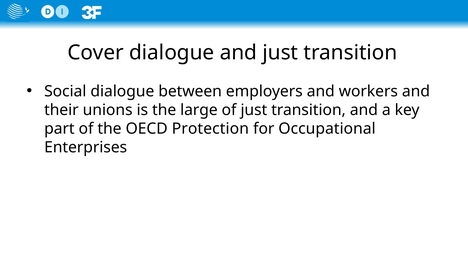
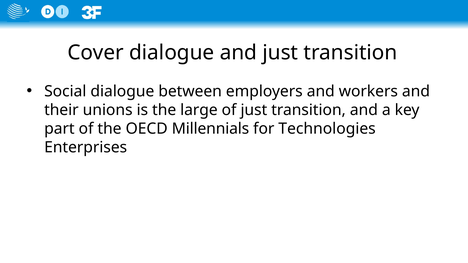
Protection: Protection -> Millennials
Occupational: Occupational -> Technologies
